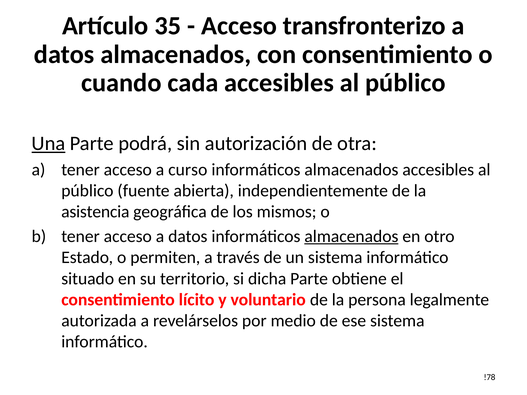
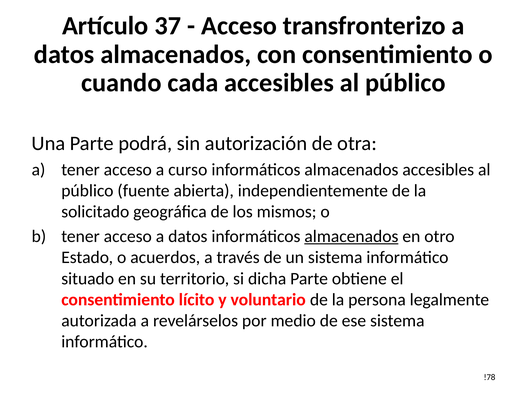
35: 35 -> 37
Una underline: present -> none
asistencia: asistencia -> solicitado
permiten: permiten -> acuerdos
